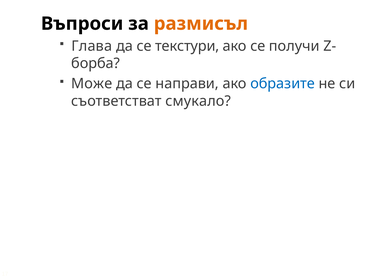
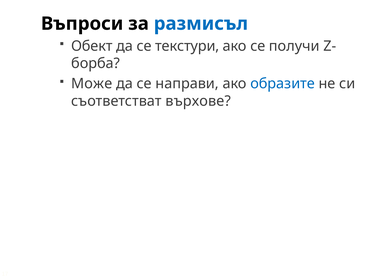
размисъл colour: orange -> blue
Глава: Глава -> Обект
смукало: смукало -> върхове
